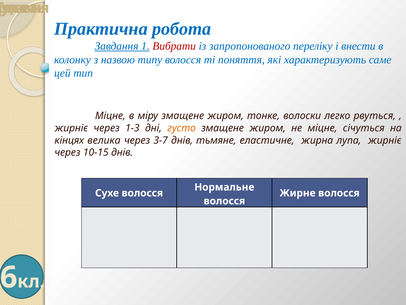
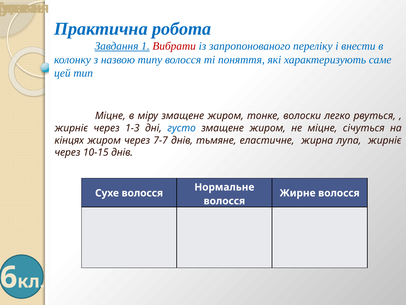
густо colour: orange -> blue
кінцях велика: велика -> жиром
3-7: 3-7 -> 7-7
